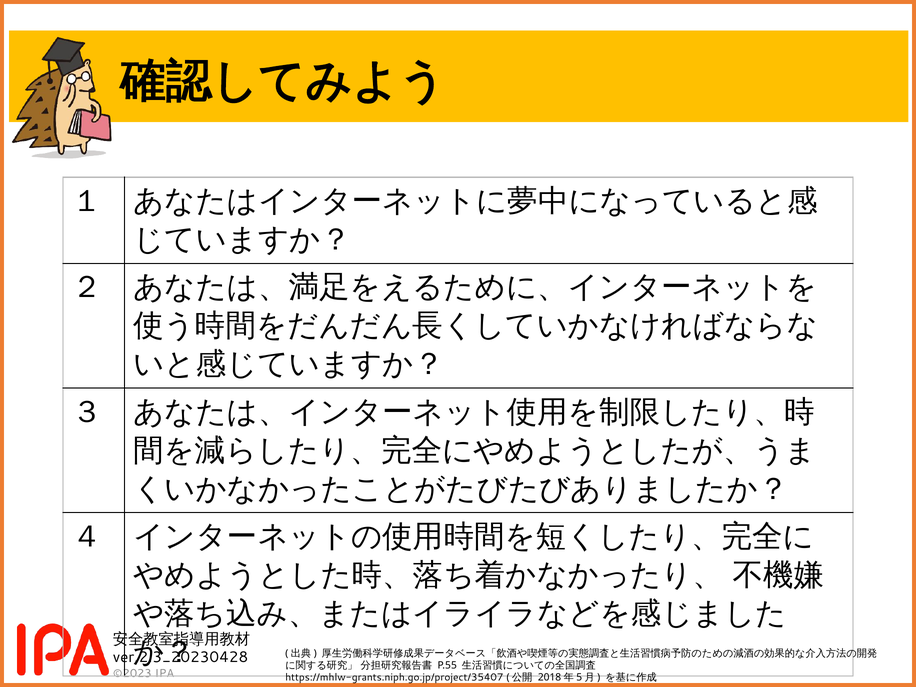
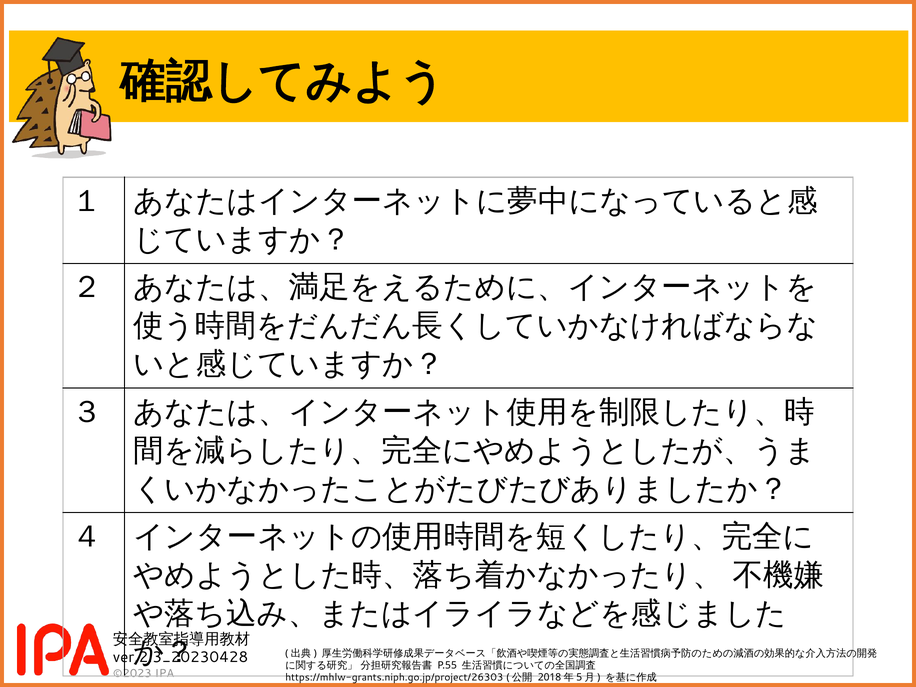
https://mhlw-grants.niph.go.jp/project/35407: https://mhlw-grants.niph.go.jp/project/35407 -> https://mhlw-grants.niph.go.jp/project/26303
